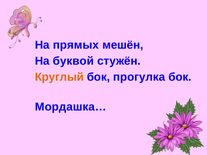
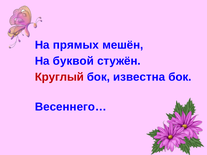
Круглый colour: orange -> red
прогулка: прогулка -> известна
Мордашка…: Мордашка… -> Весеннего…
